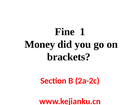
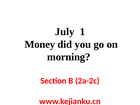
Fine: Fine -> July
brackets: brackets -> morning
